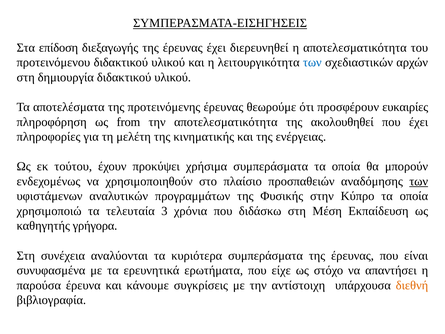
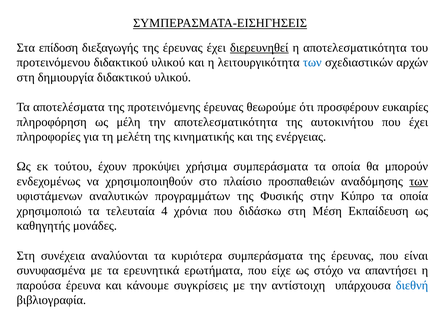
διερευνηθεί underline: none -> present
from: from -> μέλη
ακολουθηθεί: ακολουθηθεί -> αυτοκινήτου
3: 3 -> 4
γρήγορα: γρήγορα -> μονάδες
διεθνή colour: orange -> blue
